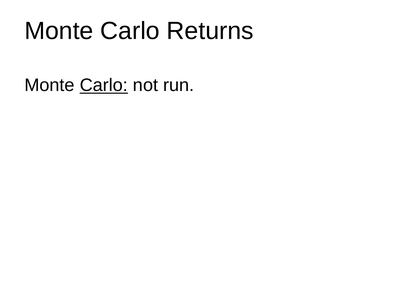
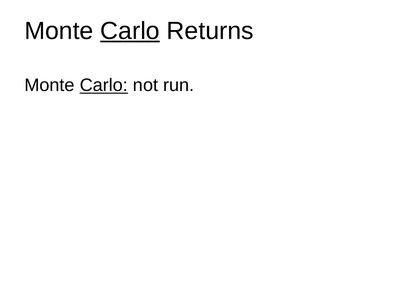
Carlo at (130, 31) underline: none -> present
